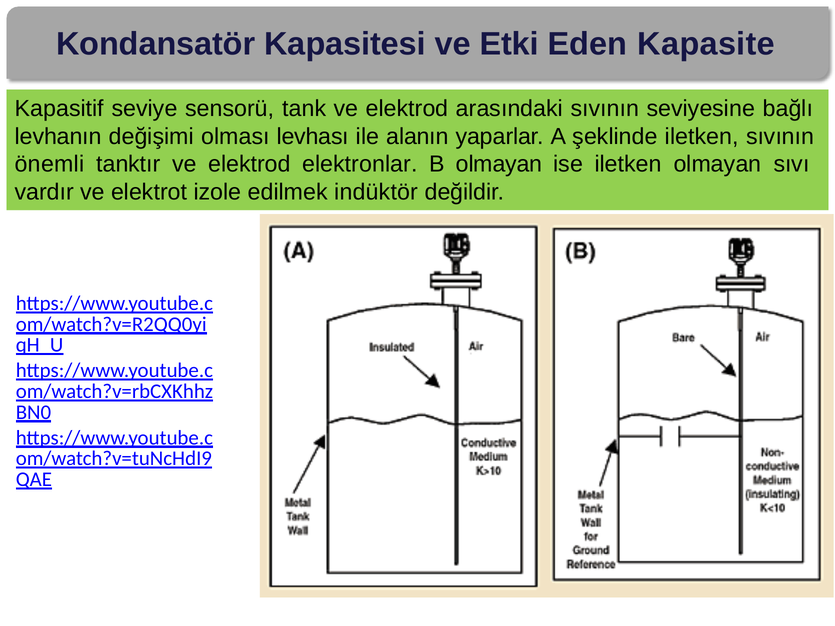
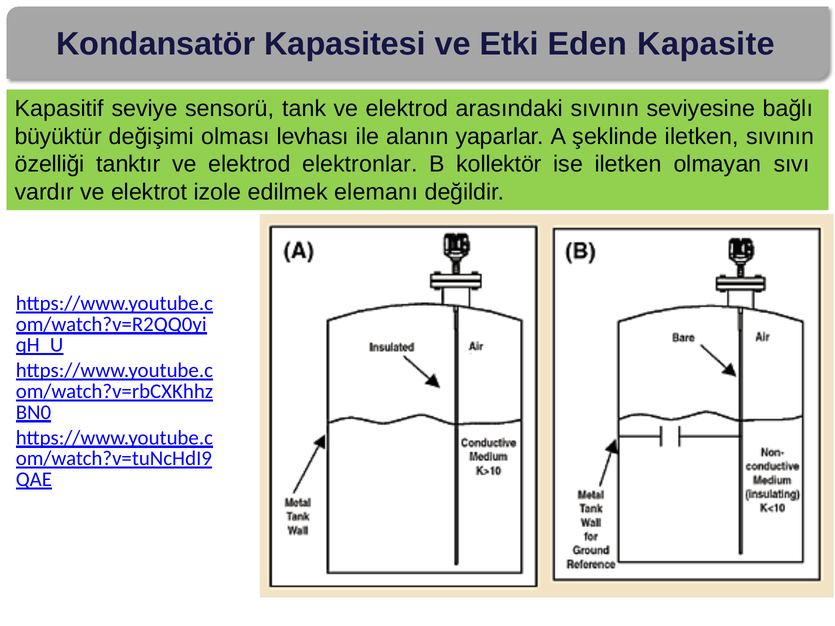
levhanın: levhanın -> büyüktür
önemli: önemli -> özelliği
B olmayan: olmayan -> kollektör
indüktör: indüktör -> elemanı
